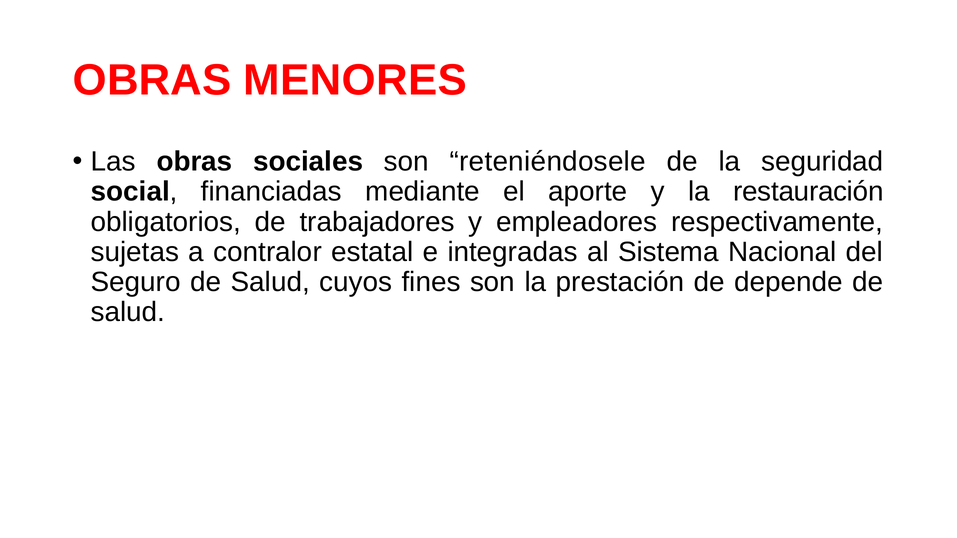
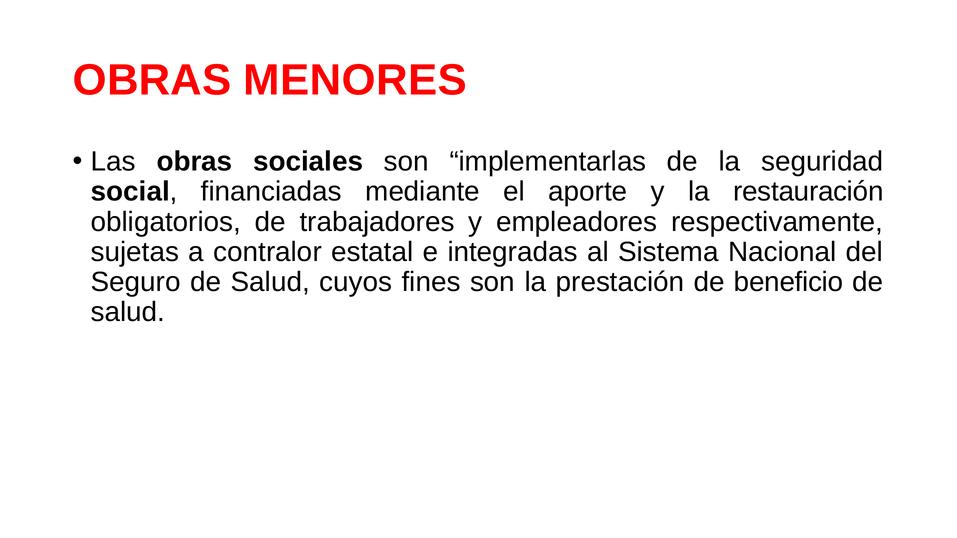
reteniéndosele: reteniéndosele -> implementarlas
depende: depende -> beneficio
